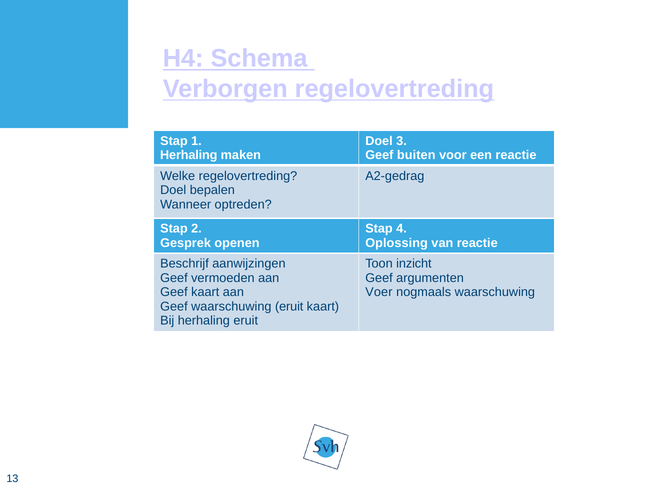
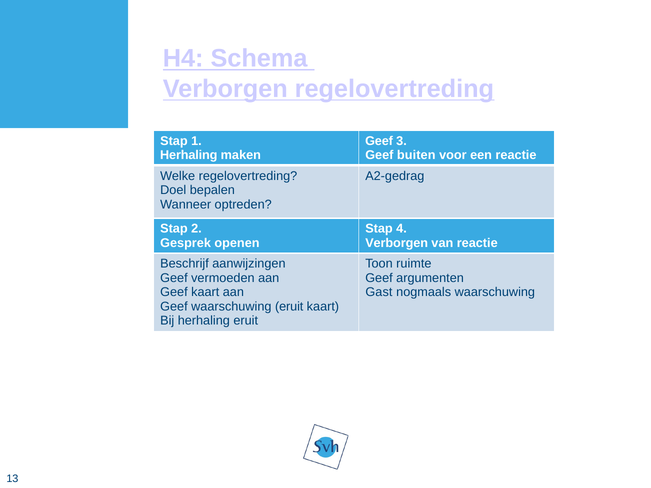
Doel at (379, 141): Doel -> Geef
Oplossing at (397, 243): Oplossing -> Verborgen
inzicht: inzicht -> ruimte
Voer: Voer -> Gast
